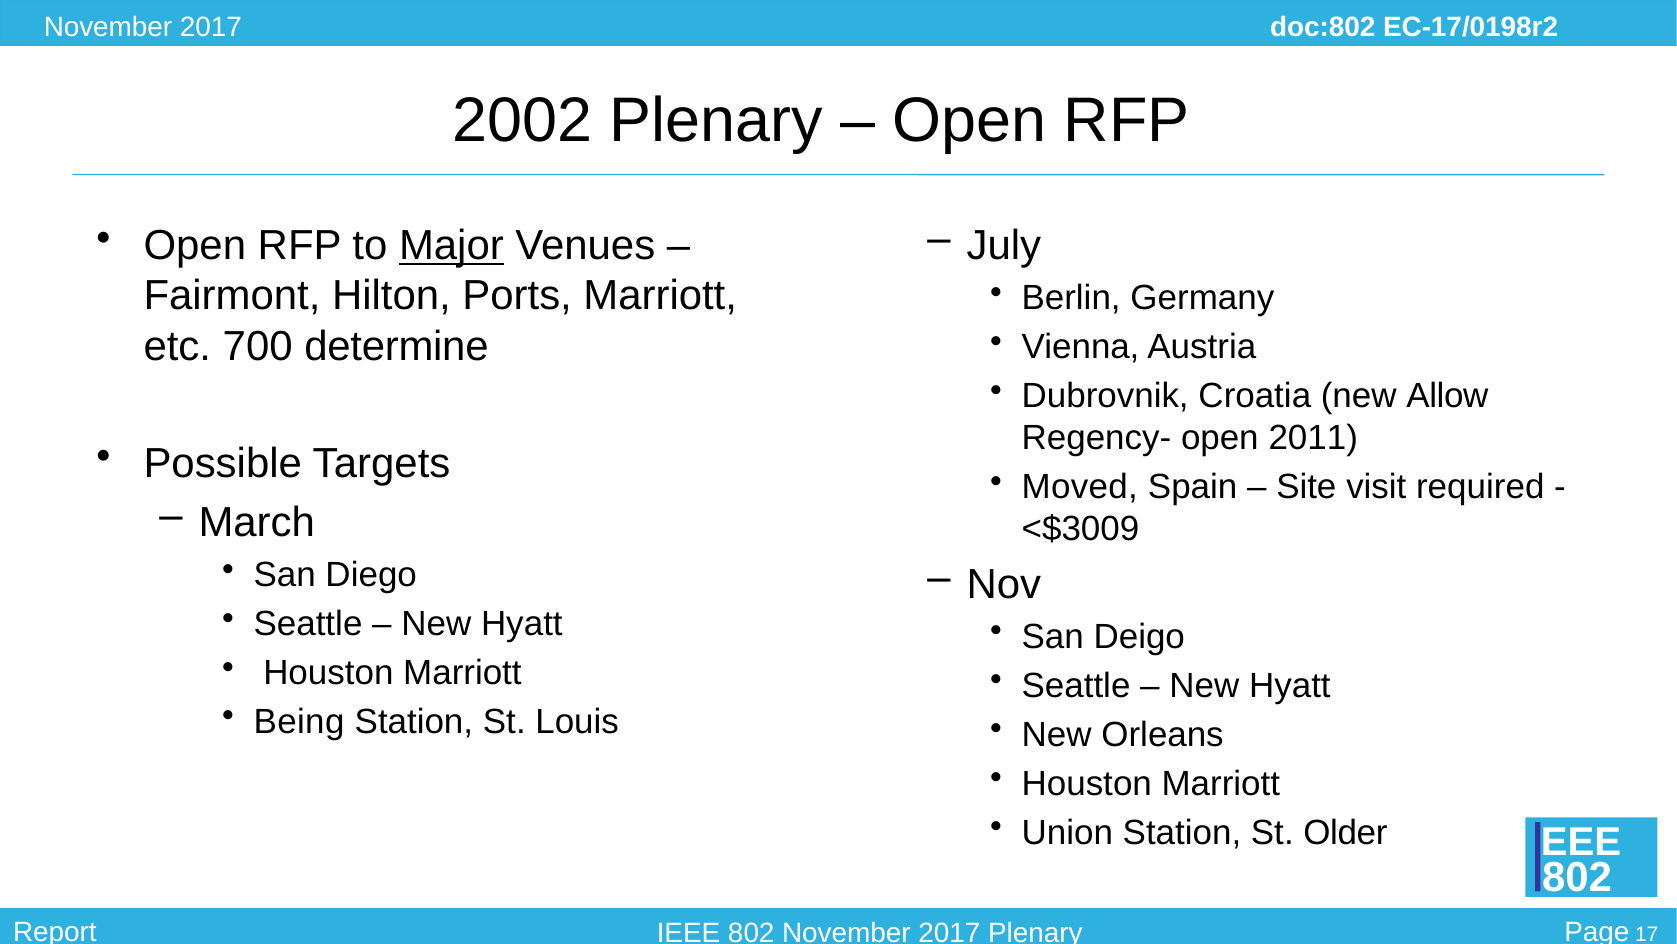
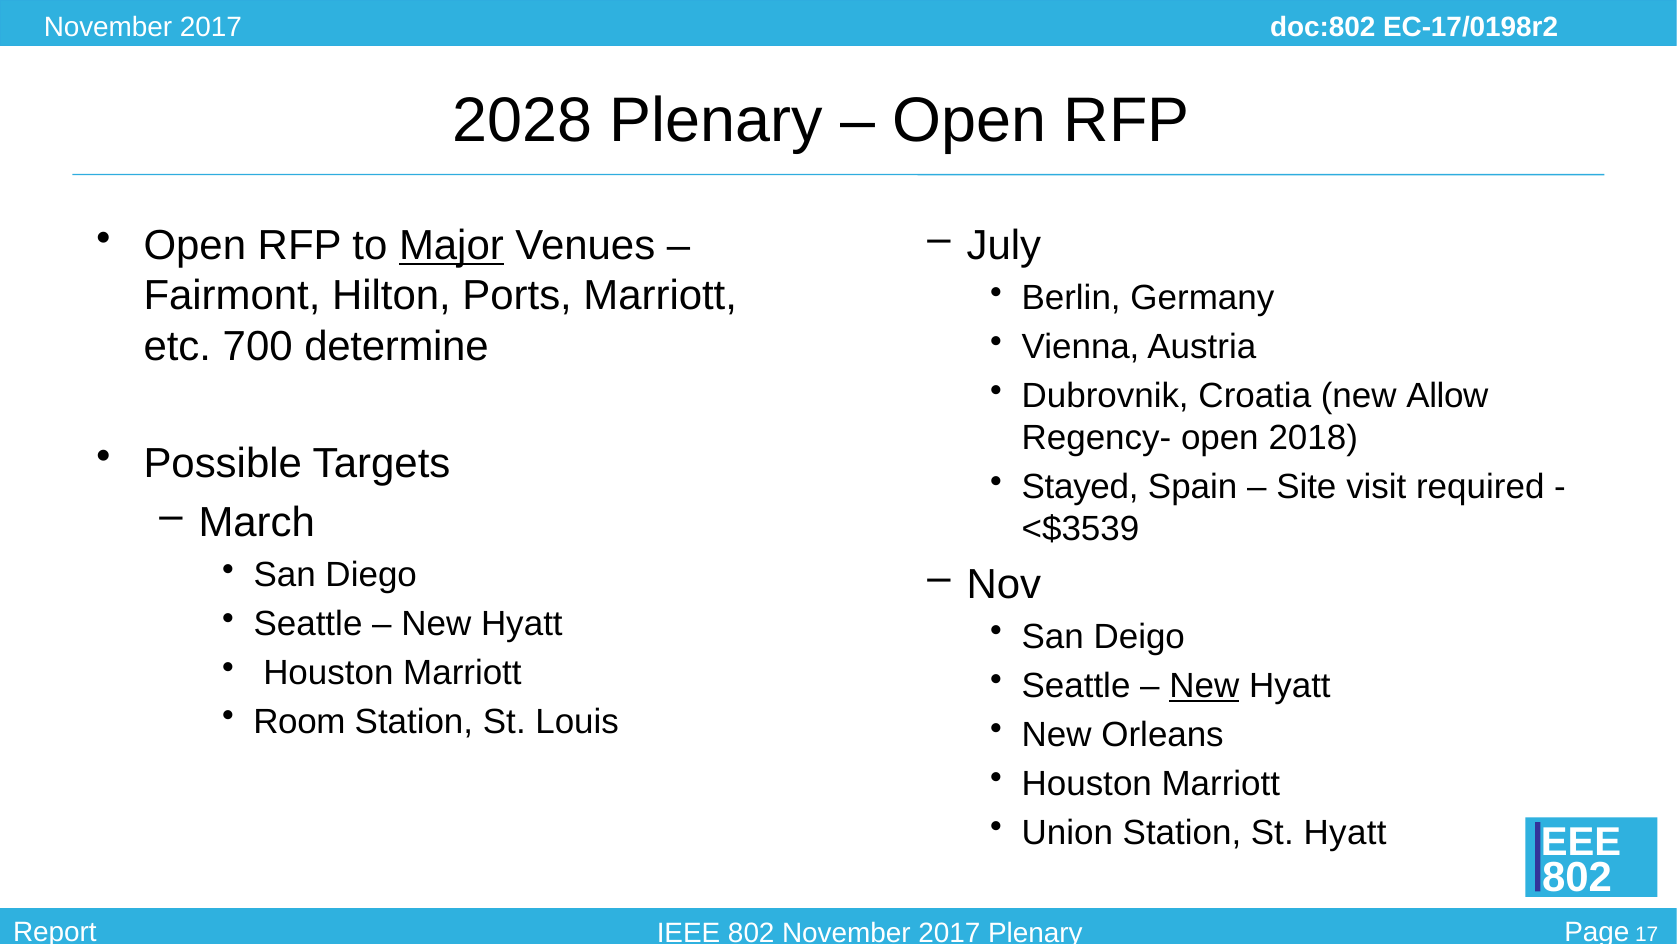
2002: 2002 -> 2028
2011: 2011 -> 2018
Moved: Moved -> Stayed
<$3009: <$3009 -> <$3539
New at (1204, 685) underline: none -> present
Being: Being -> Room
St Older: Older -> Hyatt
